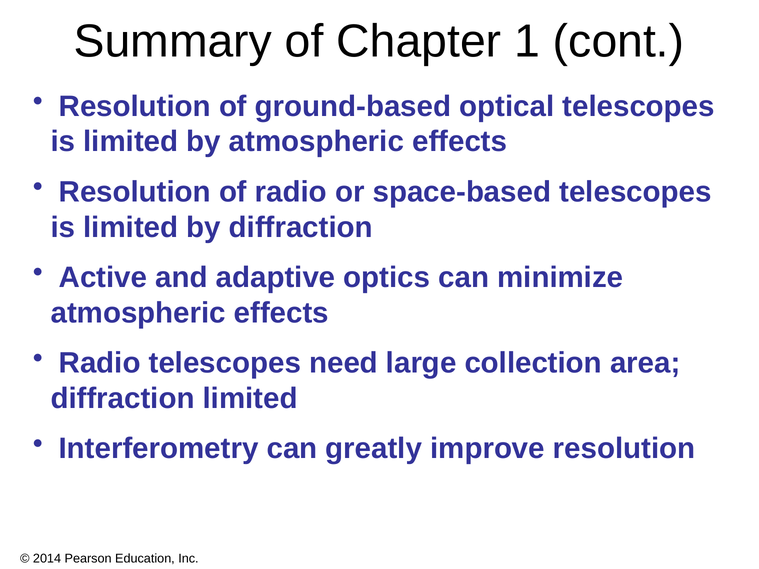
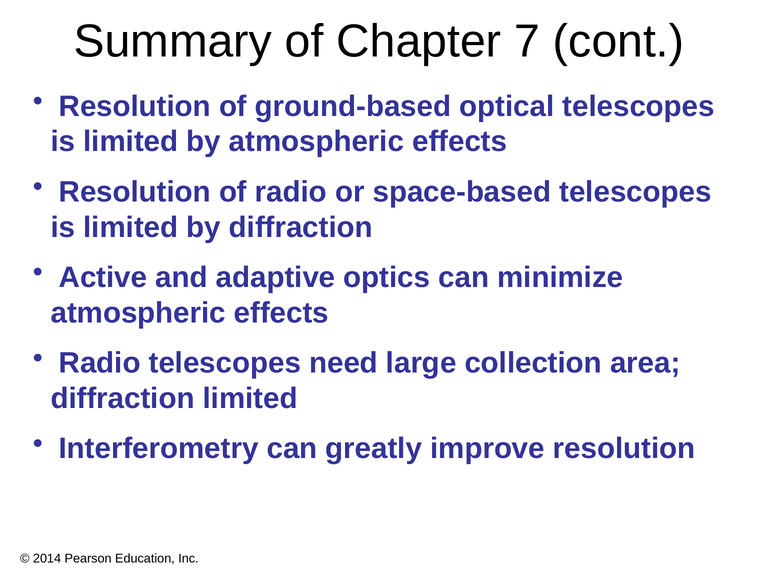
1: 1 -> 7
